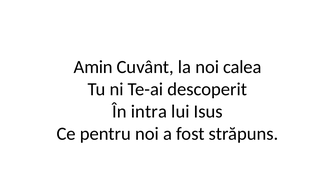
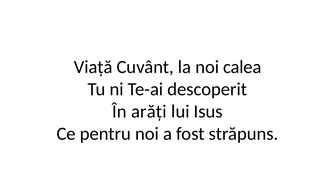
Amin: Amin -> Viață
intra: intra -> arăți
